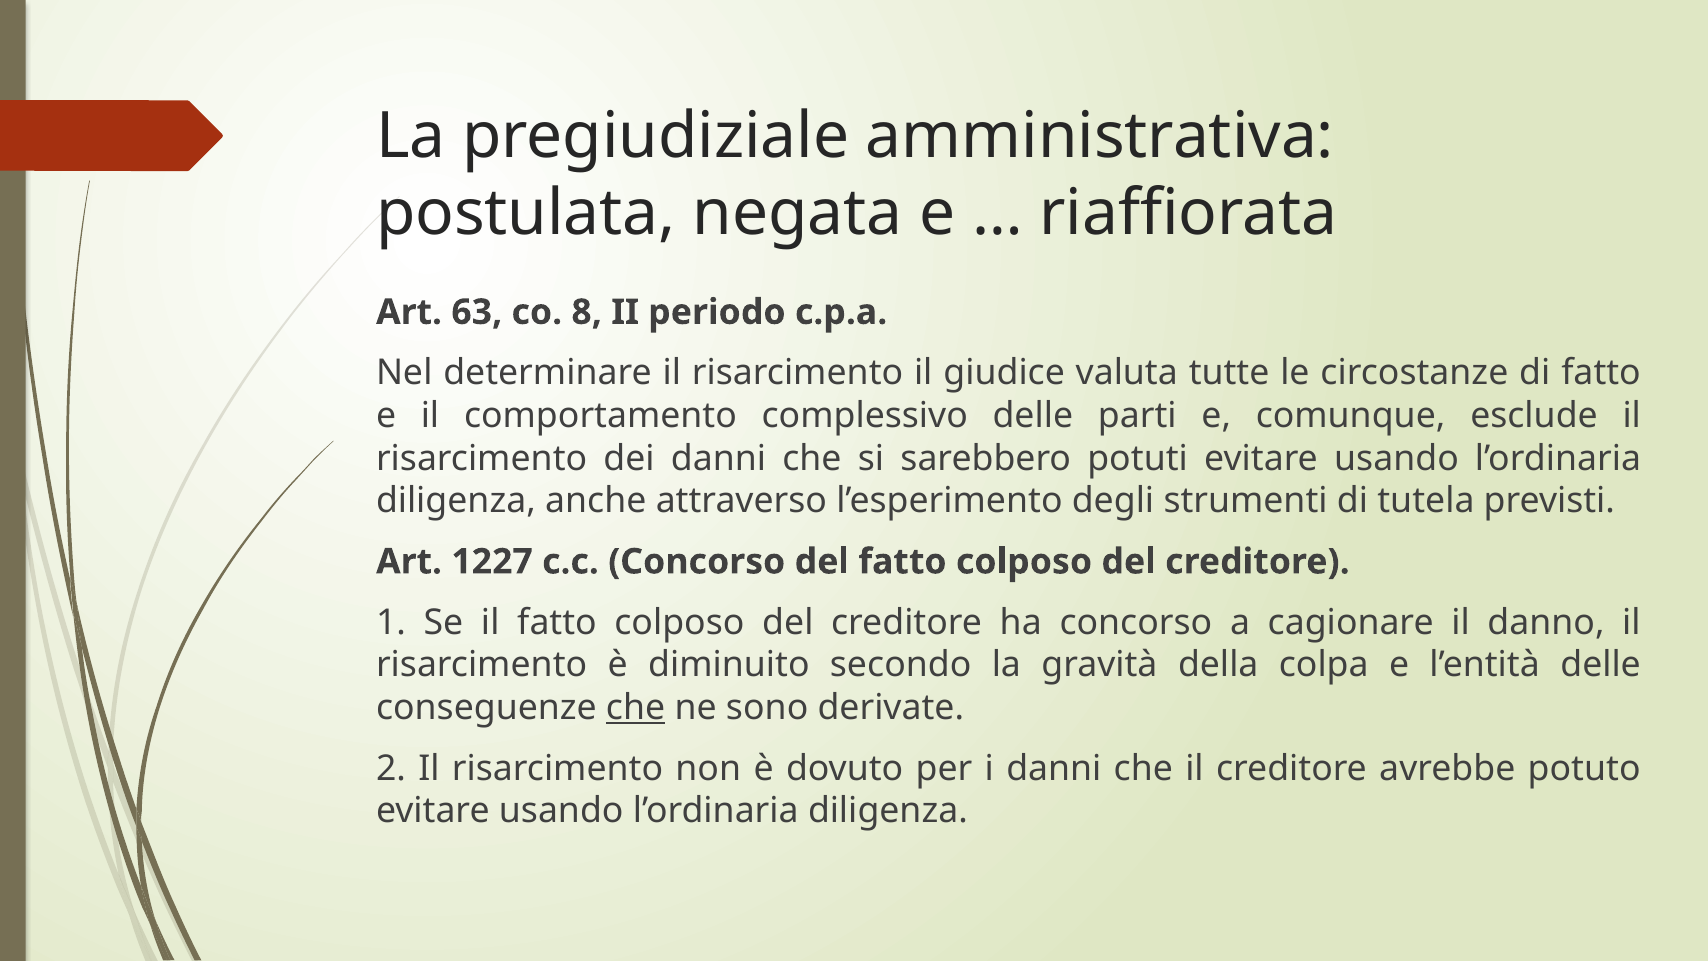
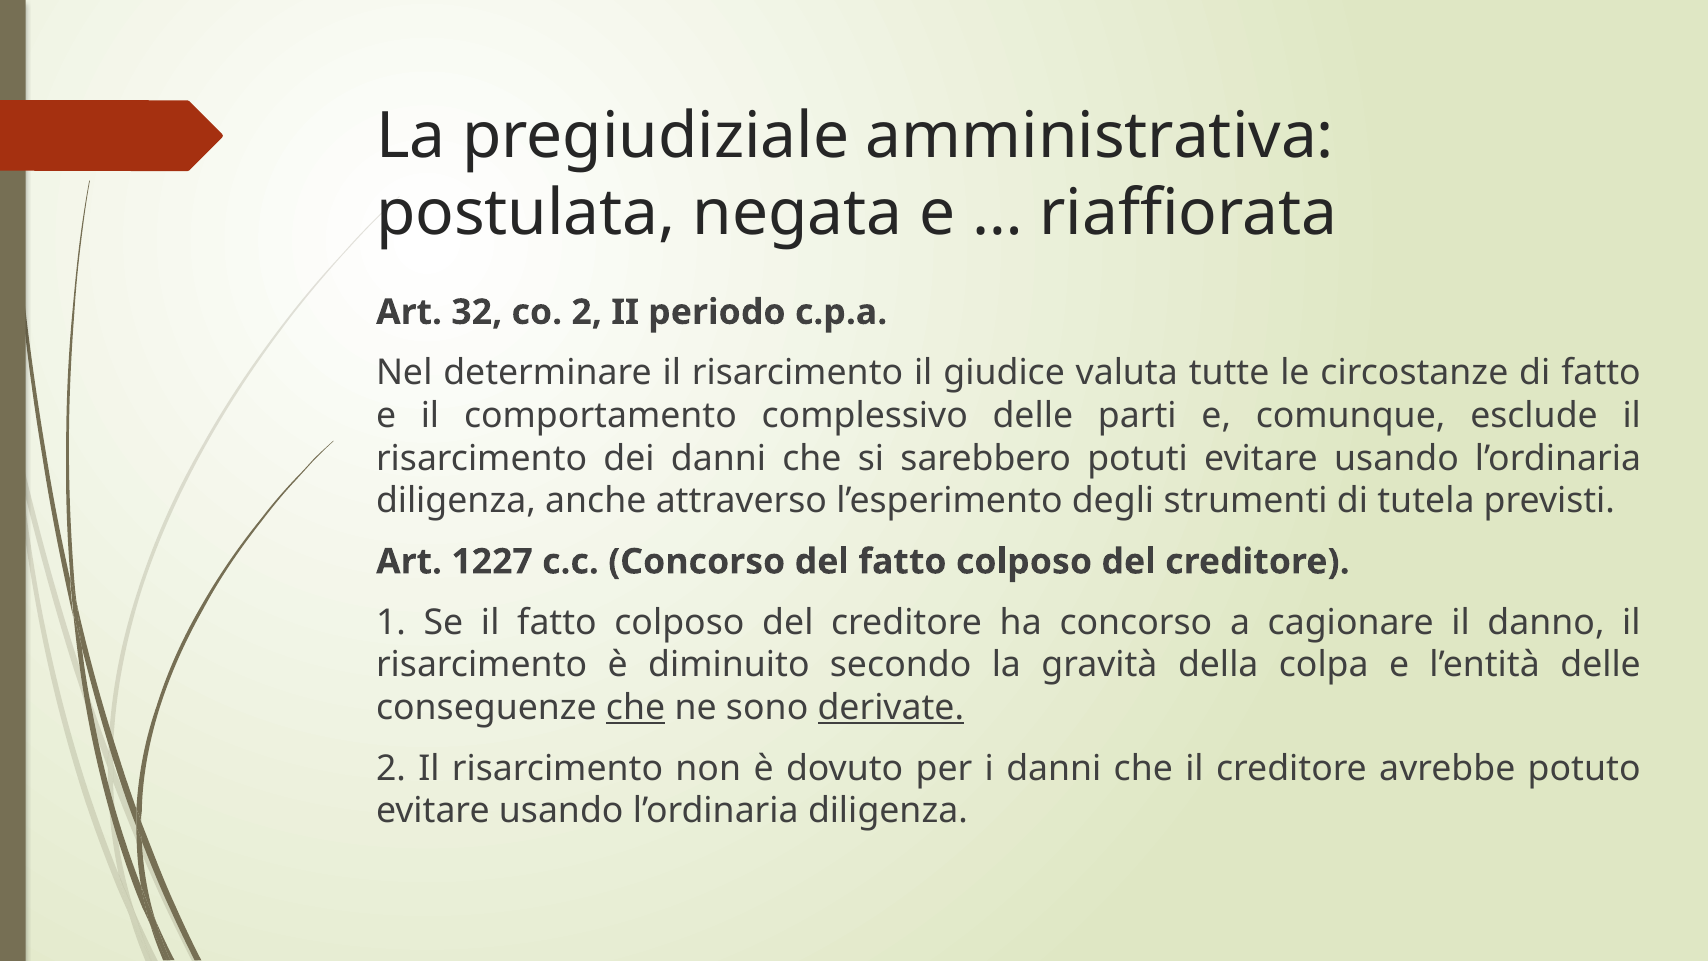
63: 63 -> 32
co 8: 8 -> 2
derivate underline: none -> present
